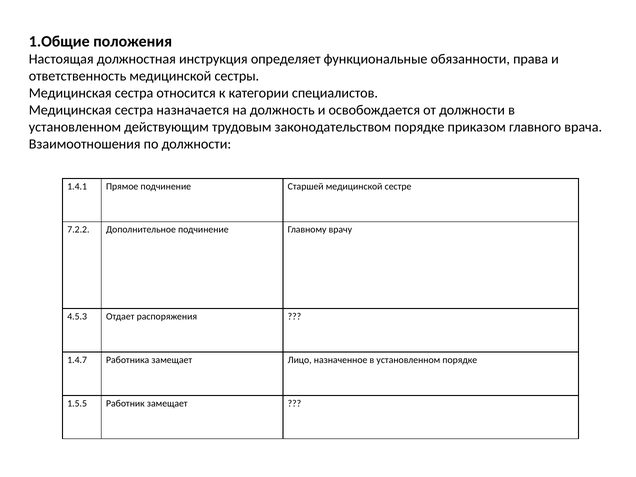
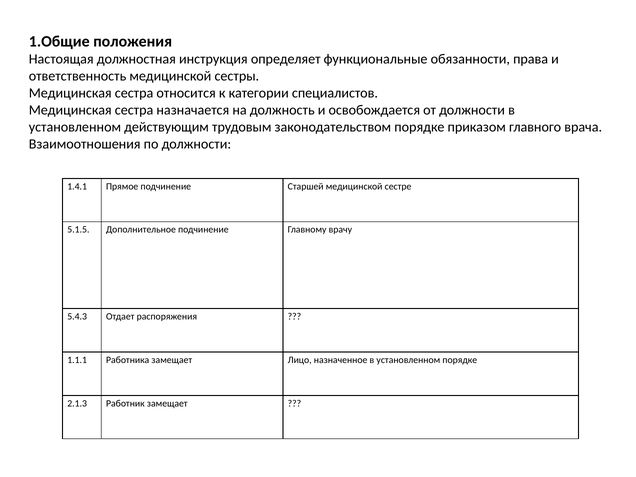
7.2.2: 7.2.2 -> 5.1.5
4.5.3: 4.5.3 -> 5.4.3
1.4.7: 1.4.7 -> 1.1.1
1.5.5: 1.5.5 -> 2.1.3
